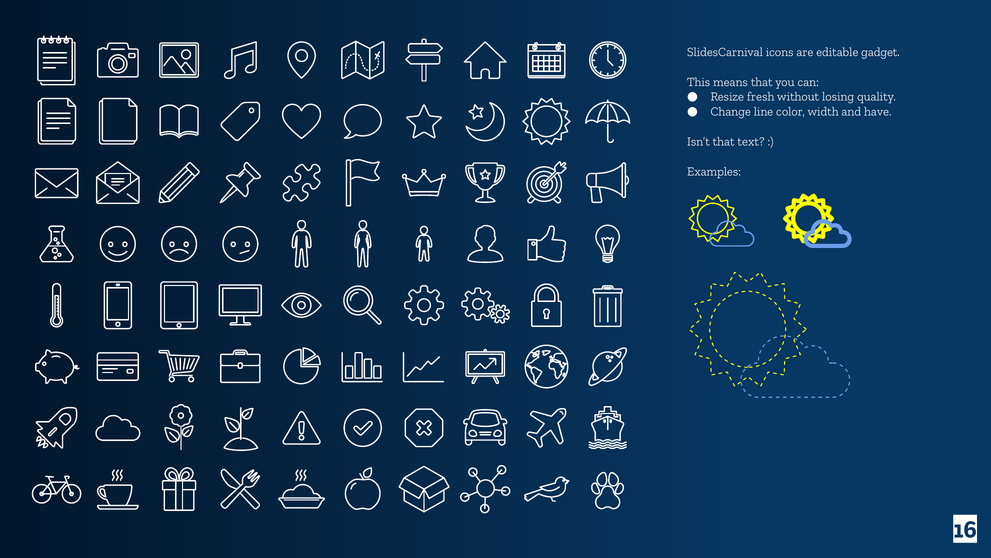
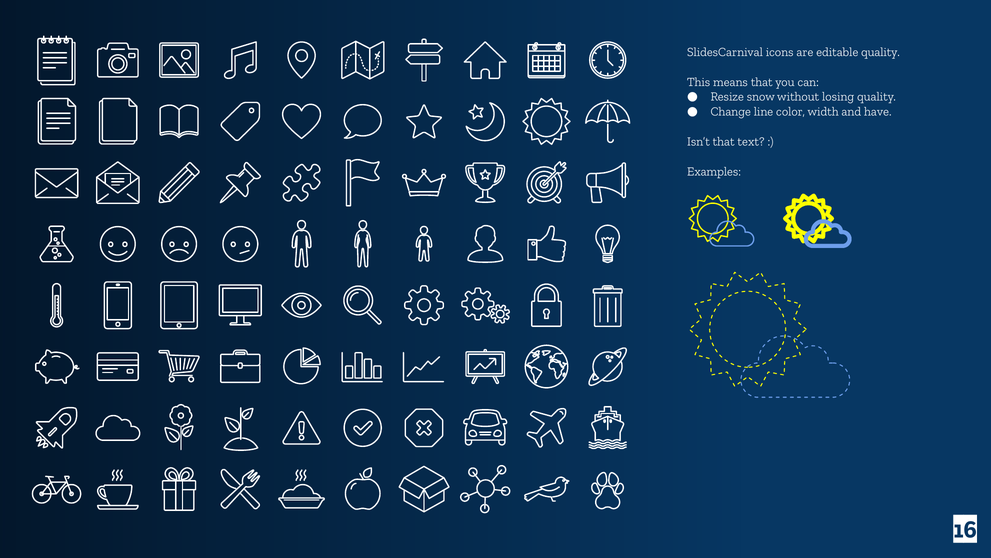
editable gadget: gadget -> quality
fresh: fresh -> snow
